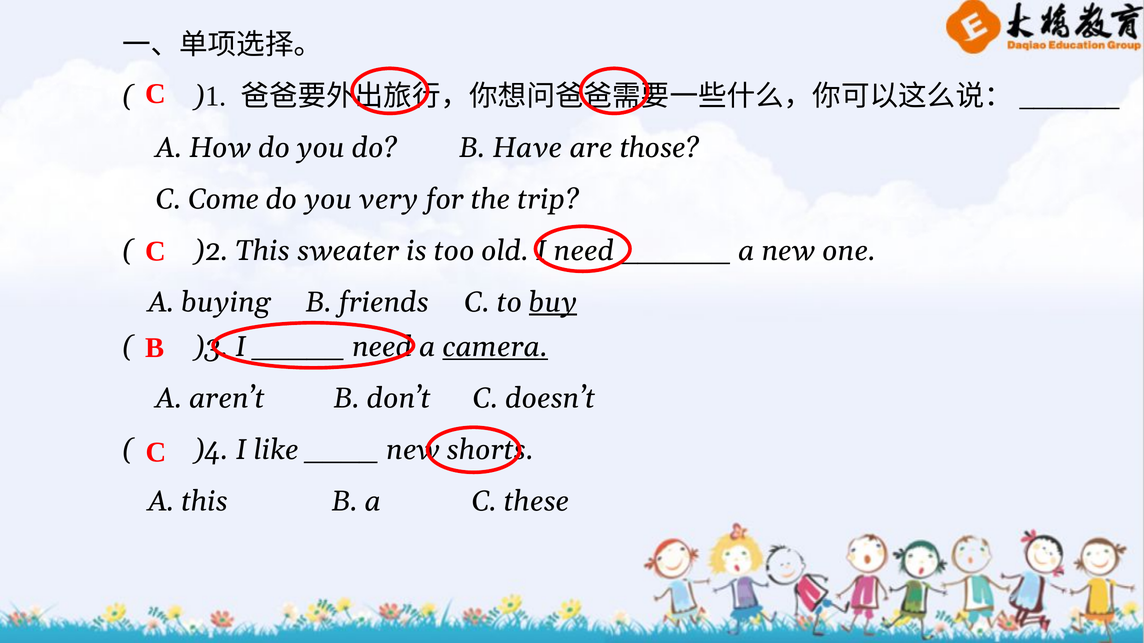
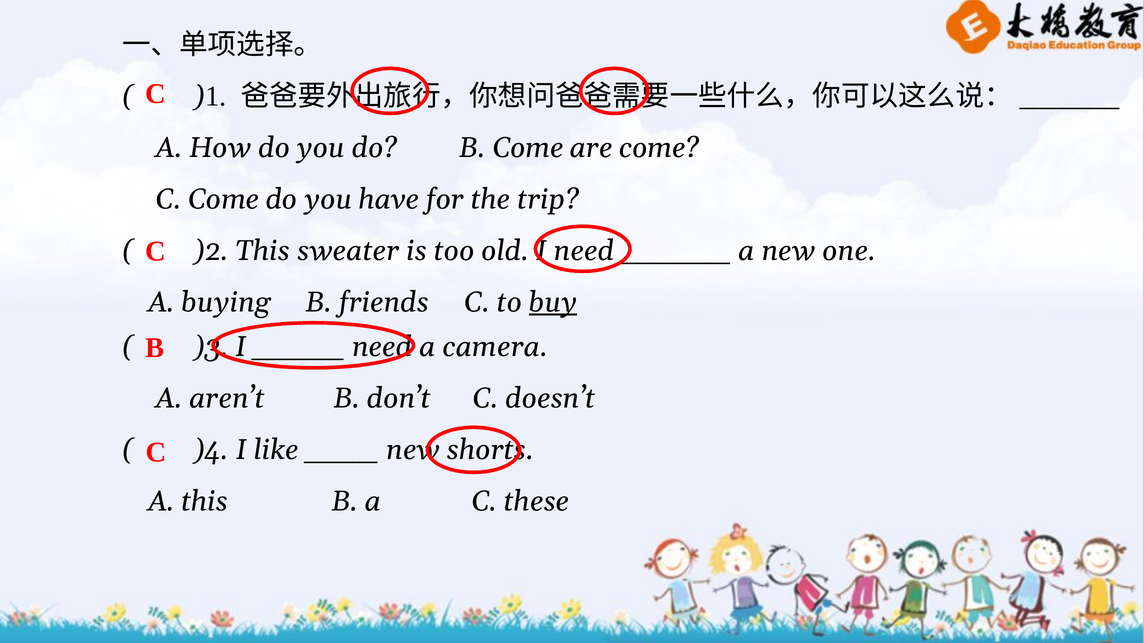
B Have: Have -> Come
are those: those -> come
very: very -> have
camera underline: present -> none
